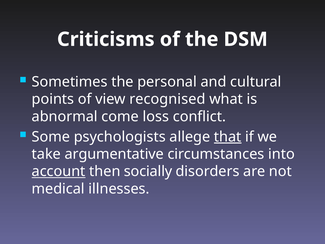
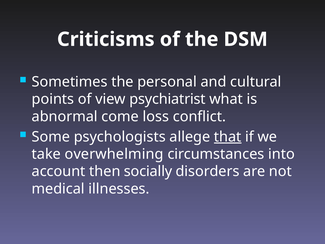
recognised: recognised -> psychiatrist
argumentative: argumentative -> overwhelming
account underline: present -> none
